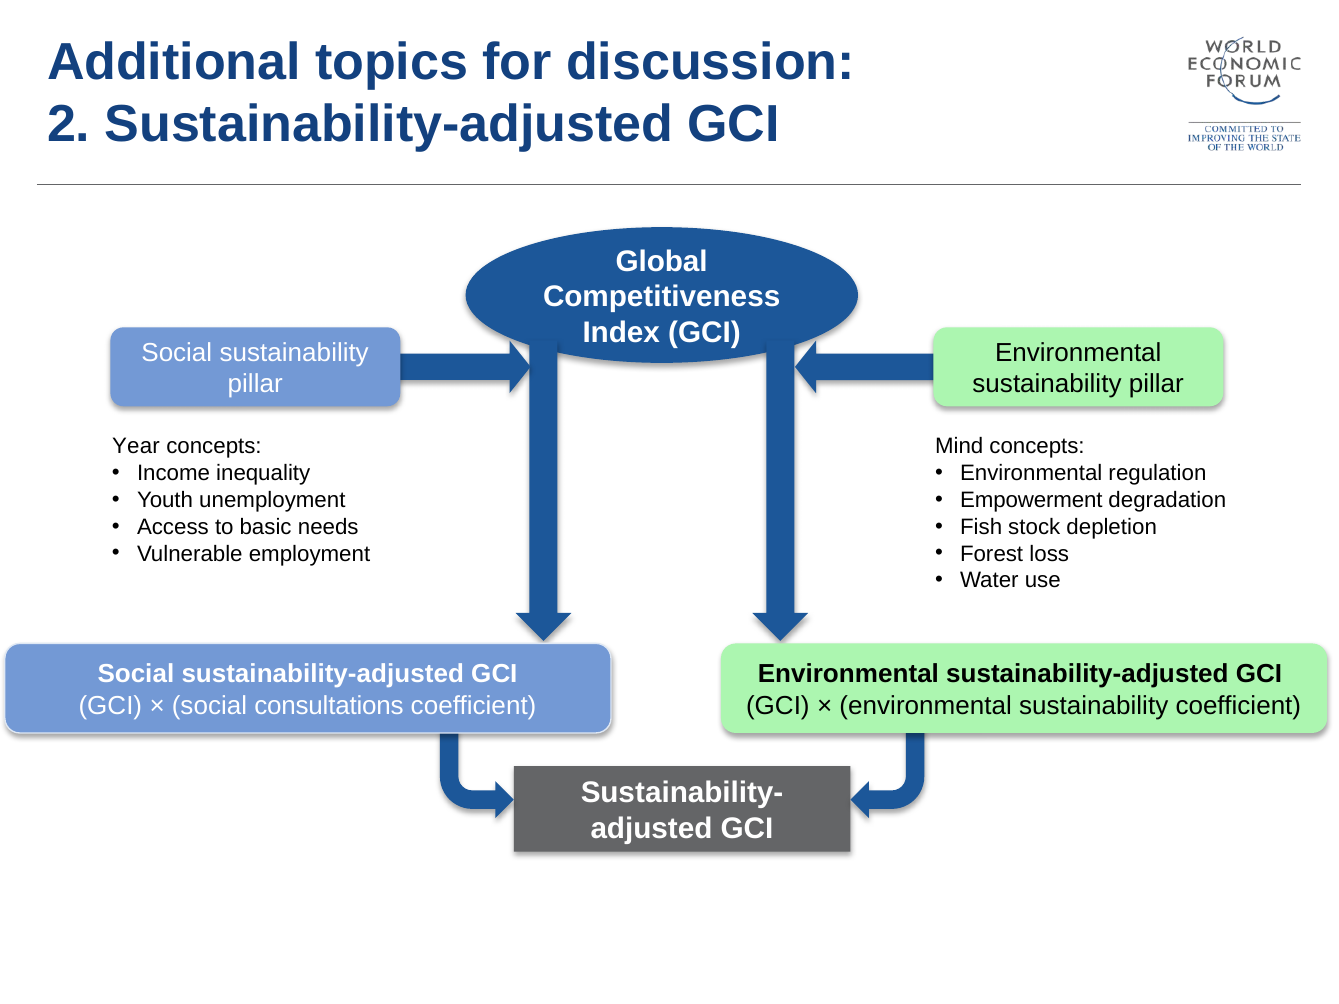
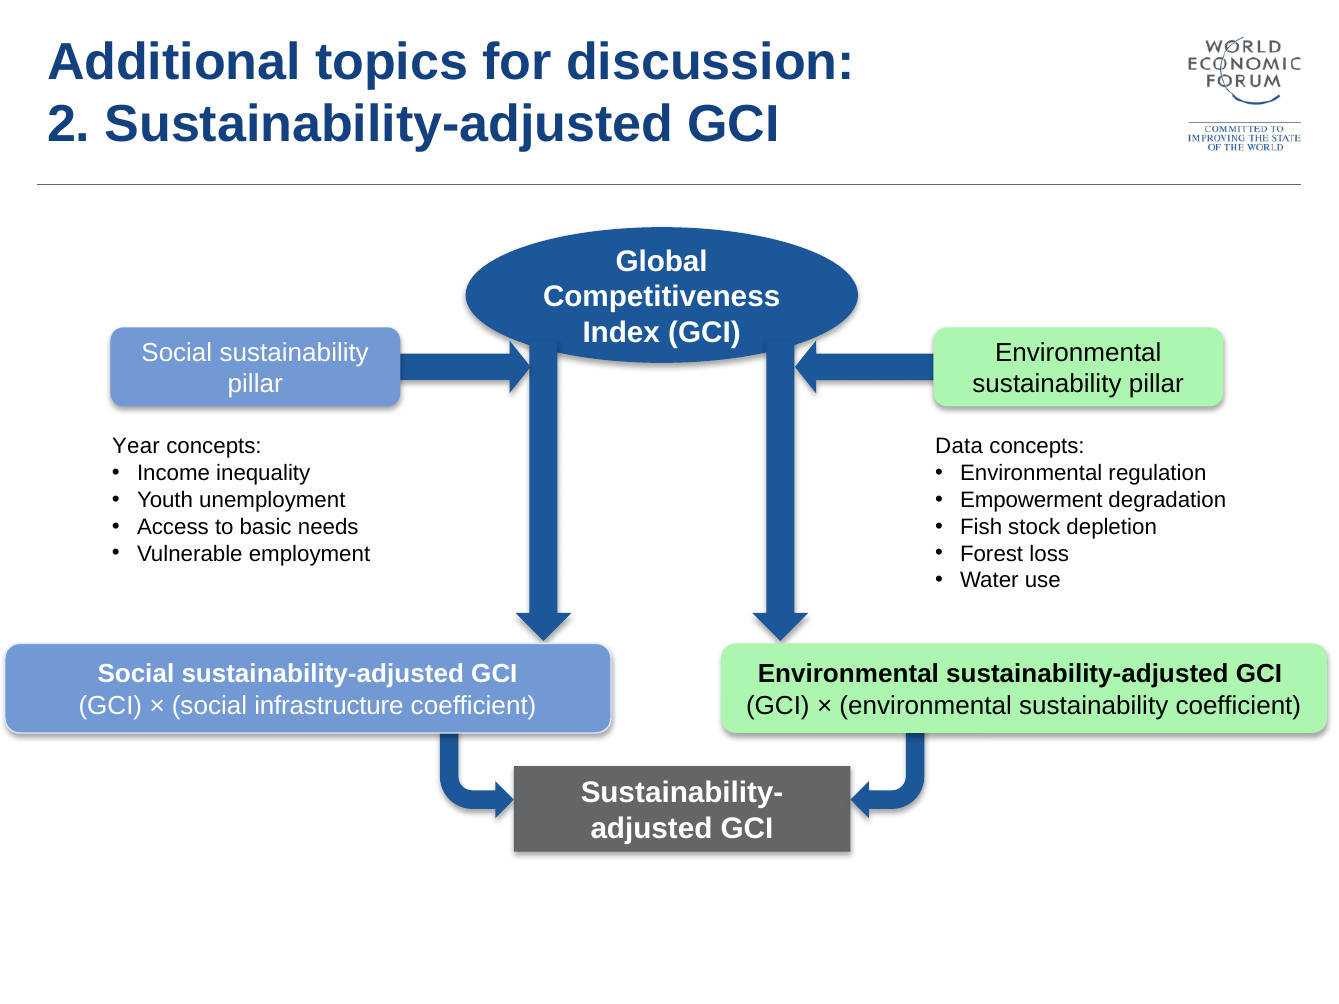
Mind: Mind -> Data
consultations: consultations -> infrastructure
